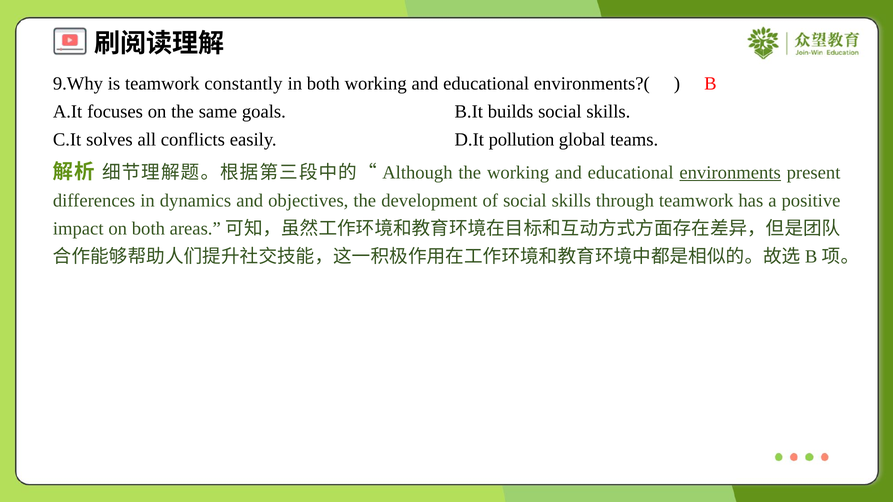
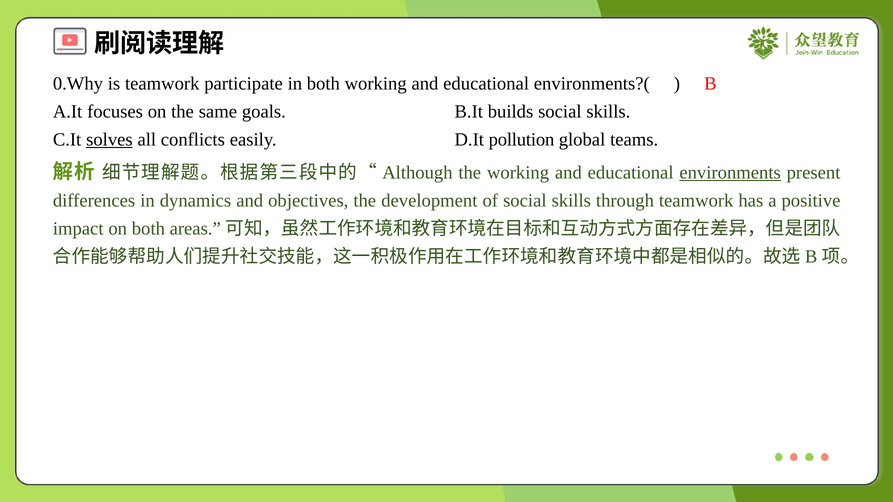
9.Why: 9.Why -> 0.Why
constantly: constantly -> participate
solves underline: none -> present
